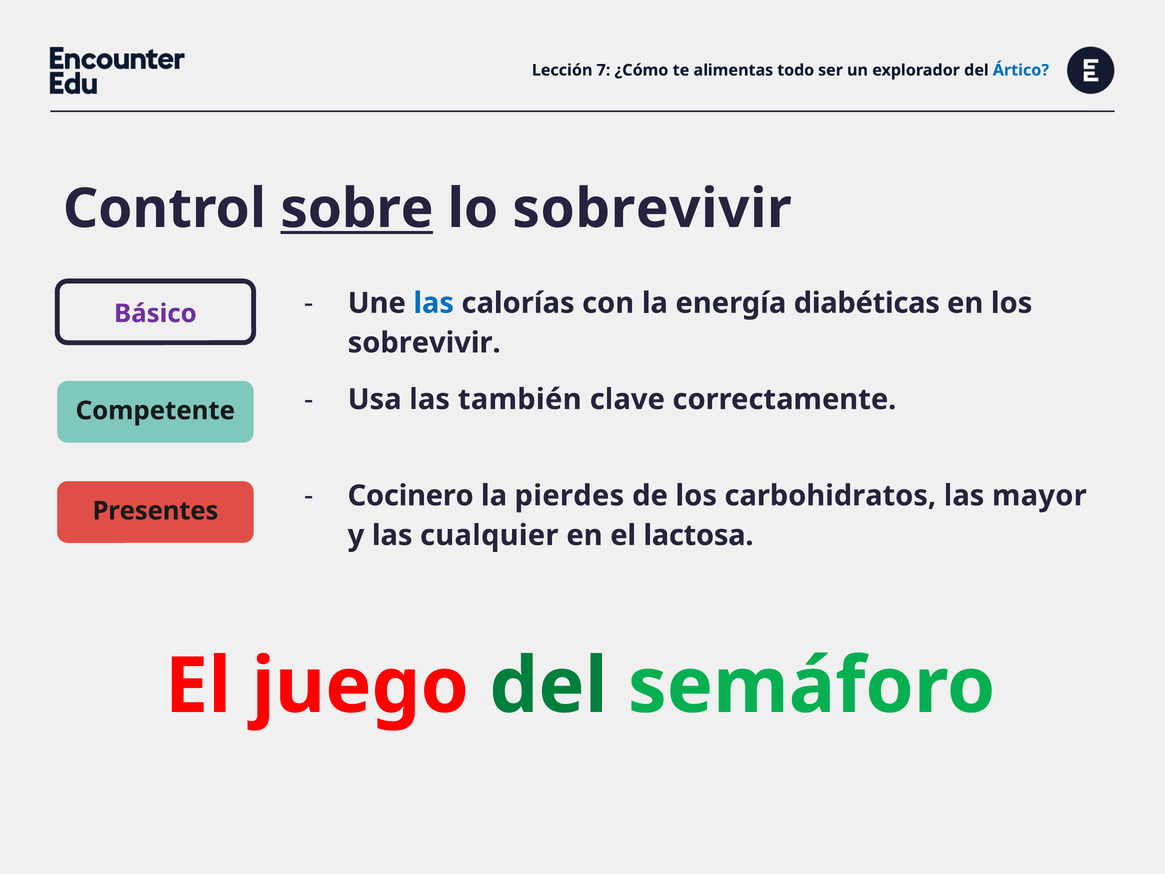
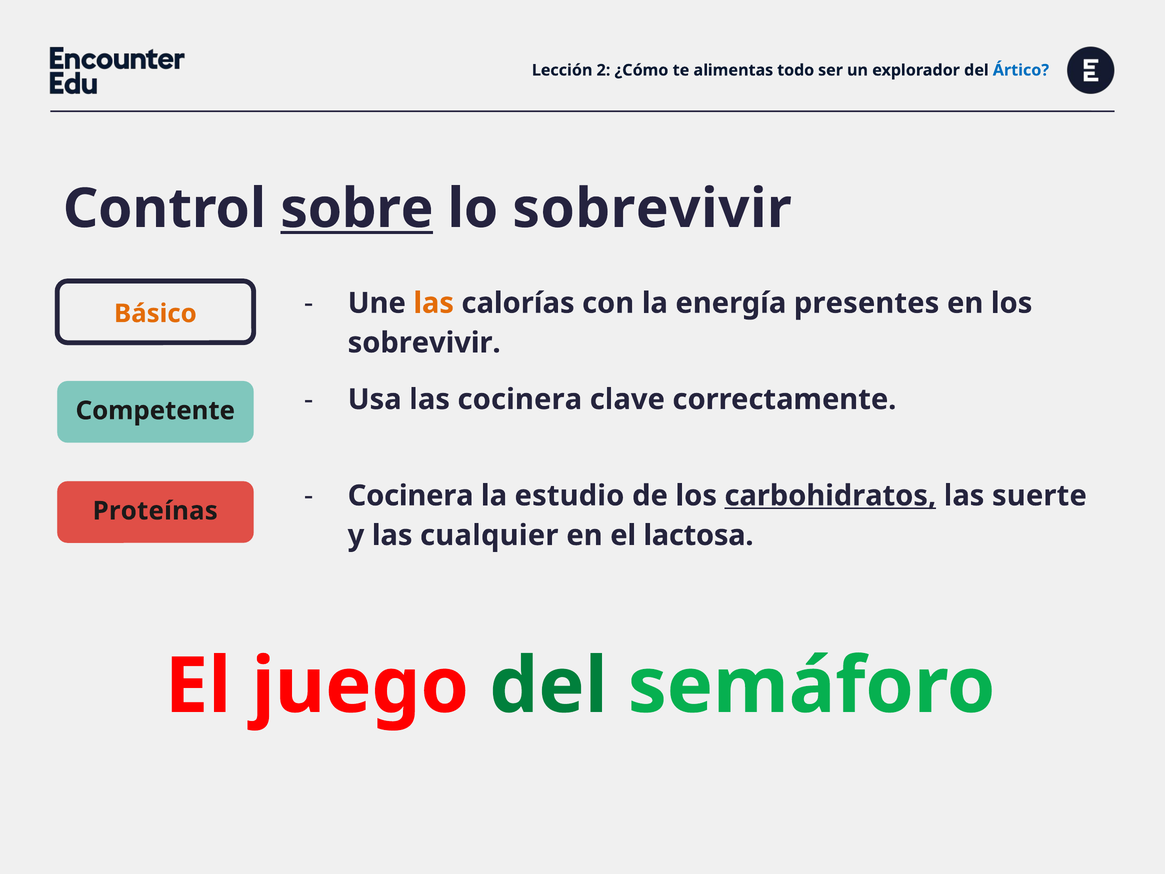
7: 7 -> 2
las at (434, 303) colour: blue -> orange
diabéticas: diabéticas -> presentes
Básico colour: purple -> orange
las también: también -> cocinera
Cocinero at (411, 496): Cocinero -> Cocinera
pierdes: pierdes -> estudio
carbohidratos underline: none -> present
mayor: mayor -> suerte
Presentes: Presentes -> Proteínas
